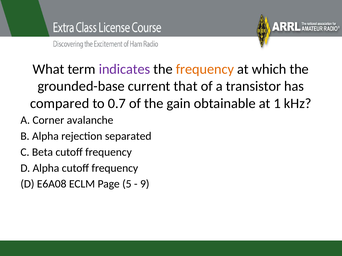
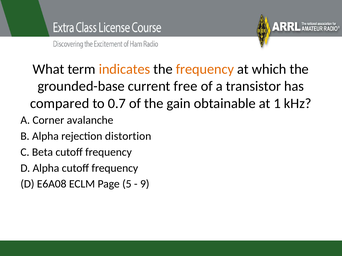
indicates colour: purple -> orange
that: that -> free
separated: separated -> distortion
